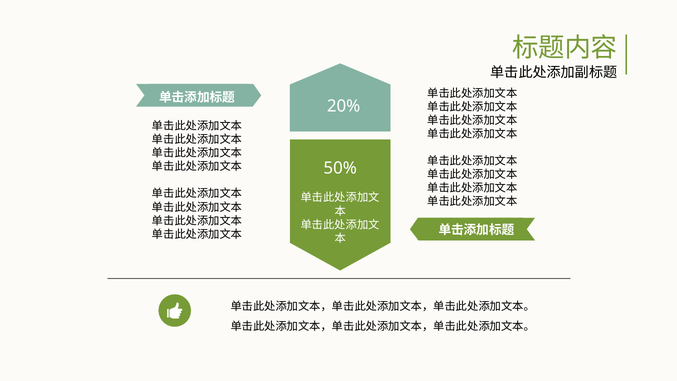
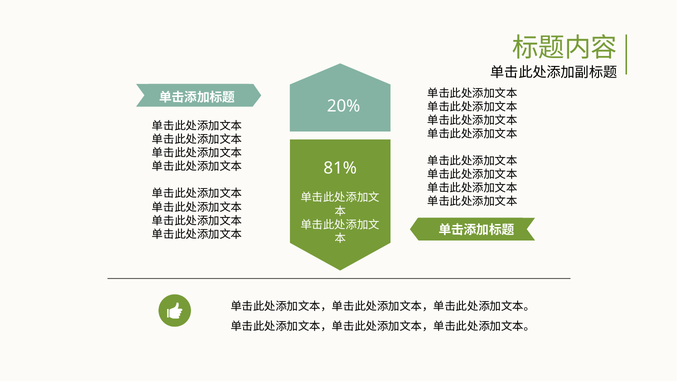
50%: 50% -> 81%
